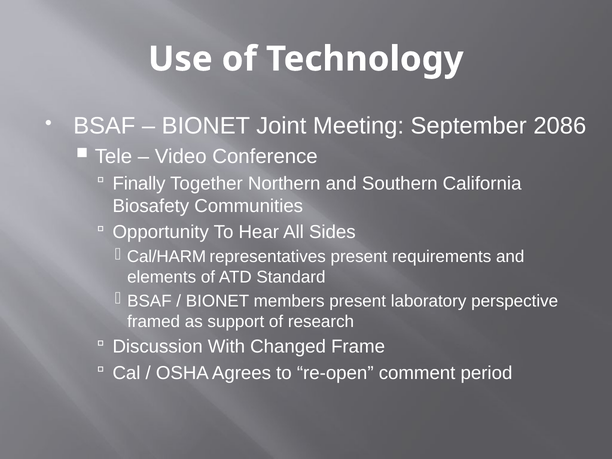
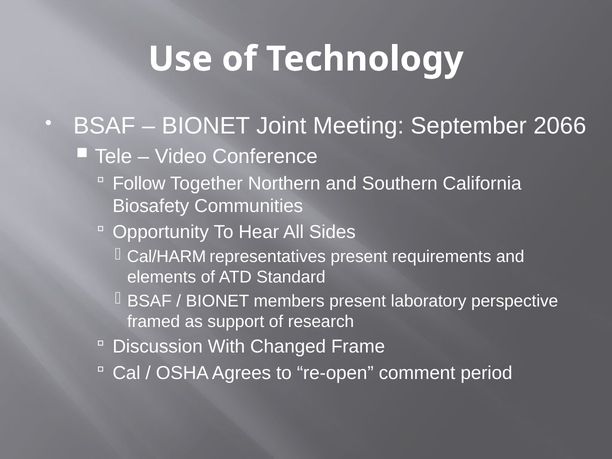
2086: 2086 -> 2066
Finally: Finally -> Follow
